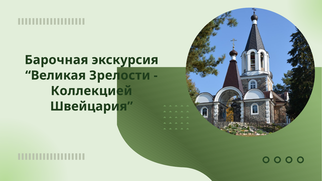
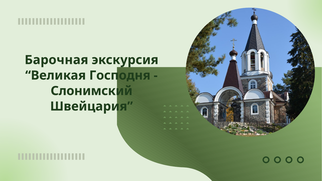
Зрелости: Зрелости -> Господня
Коллекцией: Коллекцией -> Слонимский
